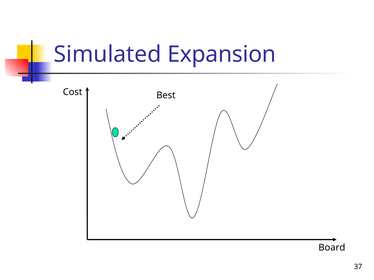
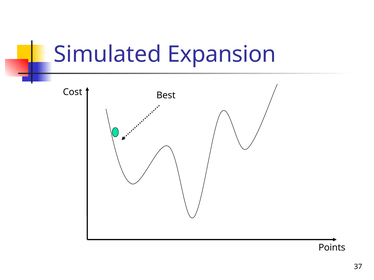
Board: Board -> Points
